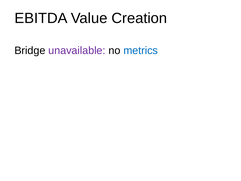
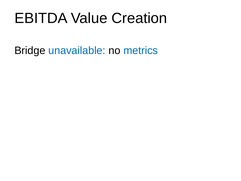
unavailable colour: purple -> blue
